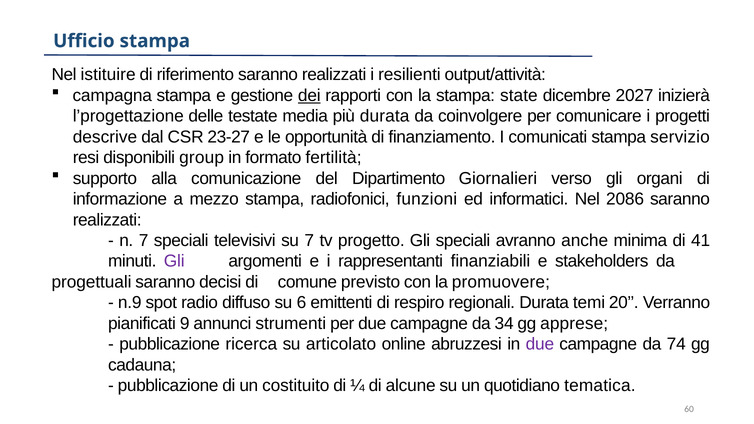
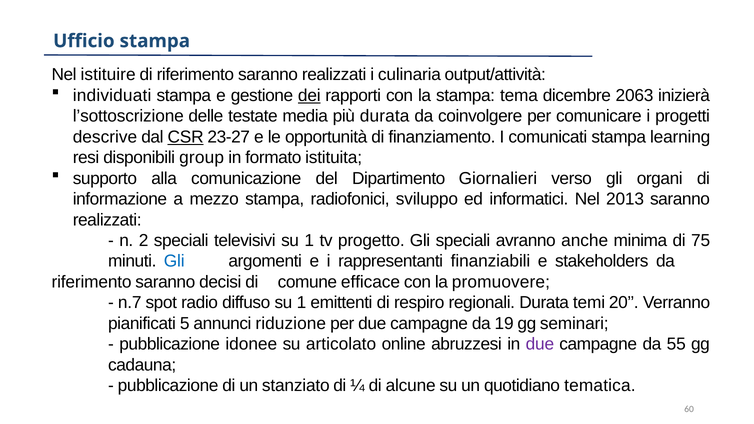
resilienti: resilienti -> culinaria
campagna: campagna -> individuati
state: state -> tema
2027: 2027 -> 2063
l’progettazione: l’progettazione -> l’sottoscrizione
CSR underline: none -> present
servizio: servizio -> learning
fertilità: fertilità -> istituita
funzioni: funzioni -> sviluppo
2086: 2086 -> 2013
n 7: 7 -> 2
televisivi su 7: 7 -> 1
41: 41 -> 75
Gli at (174, 261) colour: purple -> blue
progettuali at (92, 282): progettuali -> riferimento
previsto: previsto -> efficace
n.9: n.9 -> n.7
diffuso su 6: 6 -> 1
9: 9 -> 5
strumenti: strumenti -> riduzione
34: 34 -> 19
apprese: apprese -> seminari
ricerca: ricerca -> idonee
74: 74 -> 55
costituito: costituito -> stanziato
